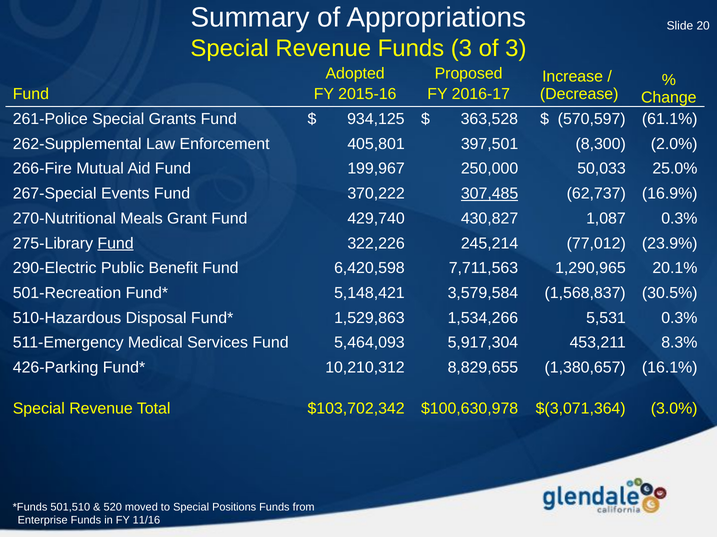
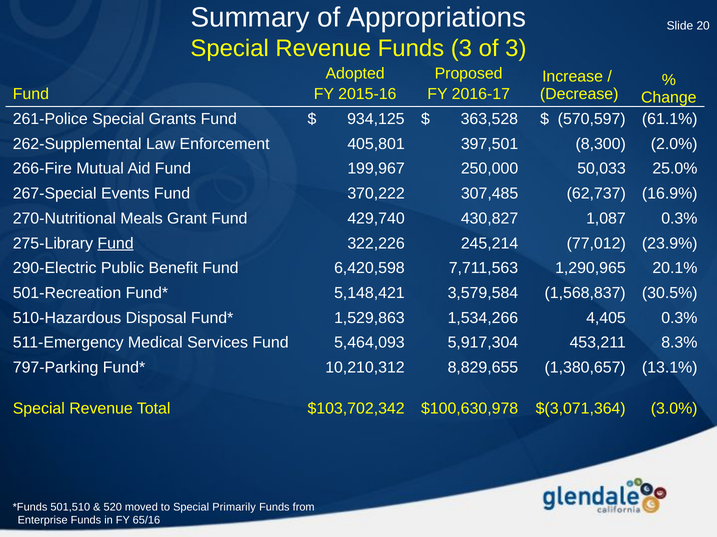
307,485 underline: present -> none
5,531: 5,531 -> 4,405
426-Parking: 426-Parking -> 797-Parking
16.1%: 16.1% -> 13.1%
Positions: Positions -> Primarily
11/16: 11/16 -> 65/16
